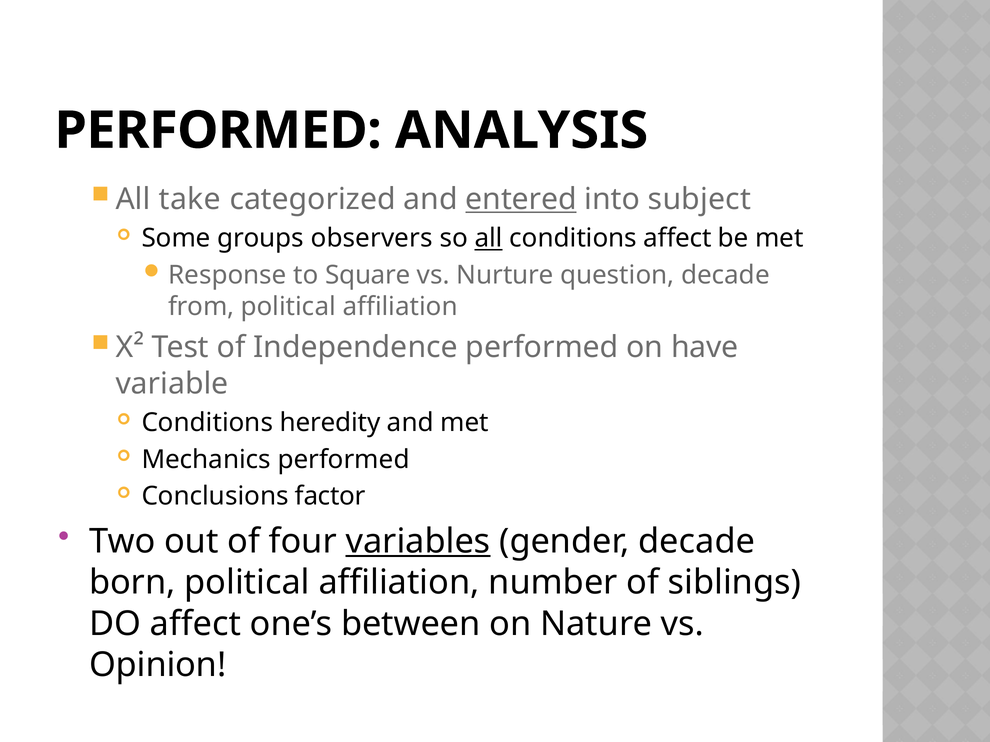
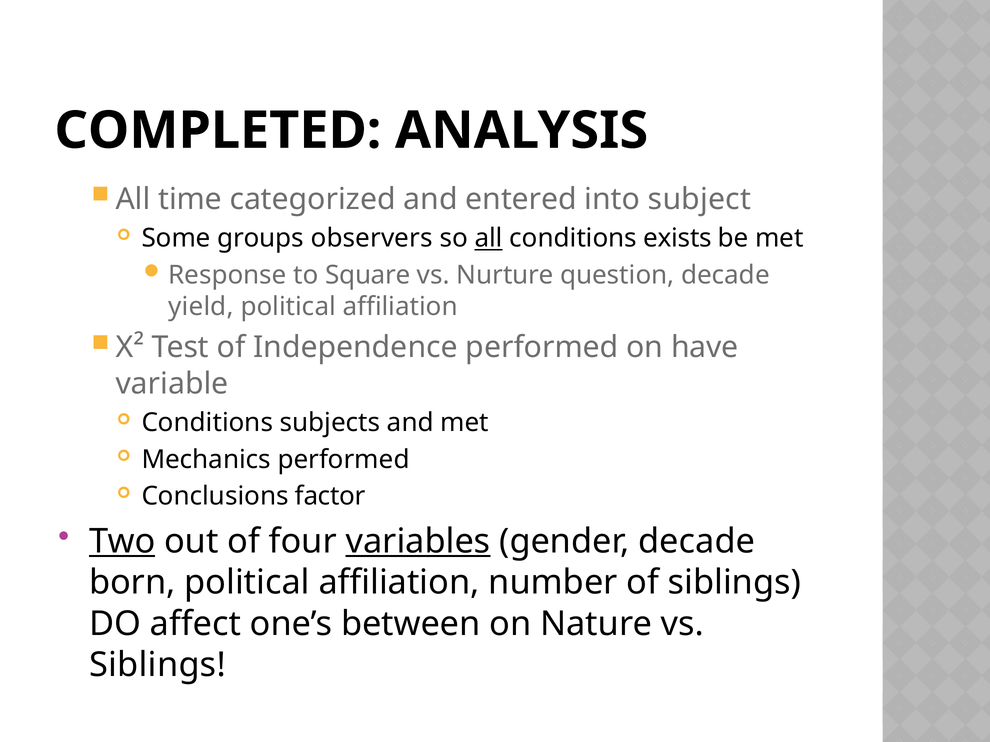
PERFORMED at (218, 131): PERFORMED -> COMPLETED
take: take -> time
entered underline: present -> none
conditions affect: affect -> exists
from: from -> yield
heredity: heredity -> subjects
Two underline: none -> present
Opinion at (158, 665): Opinion -> Siblings
